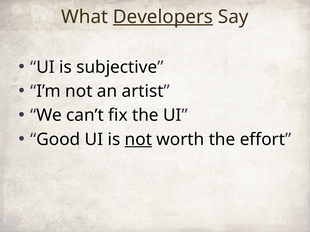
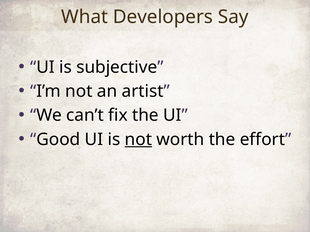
Developers underline: present -> none
